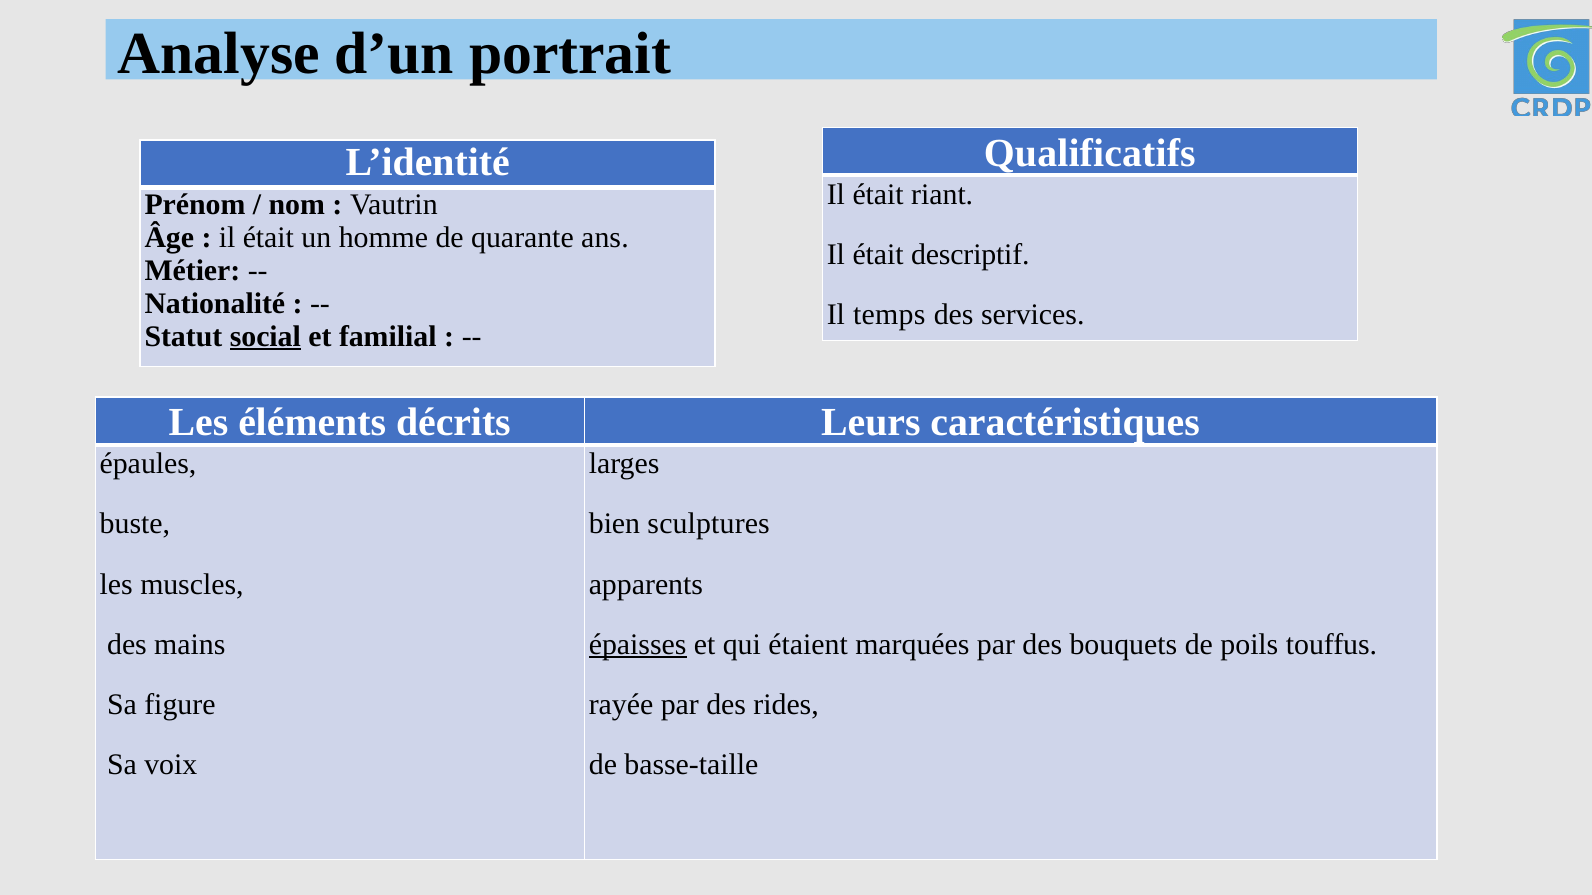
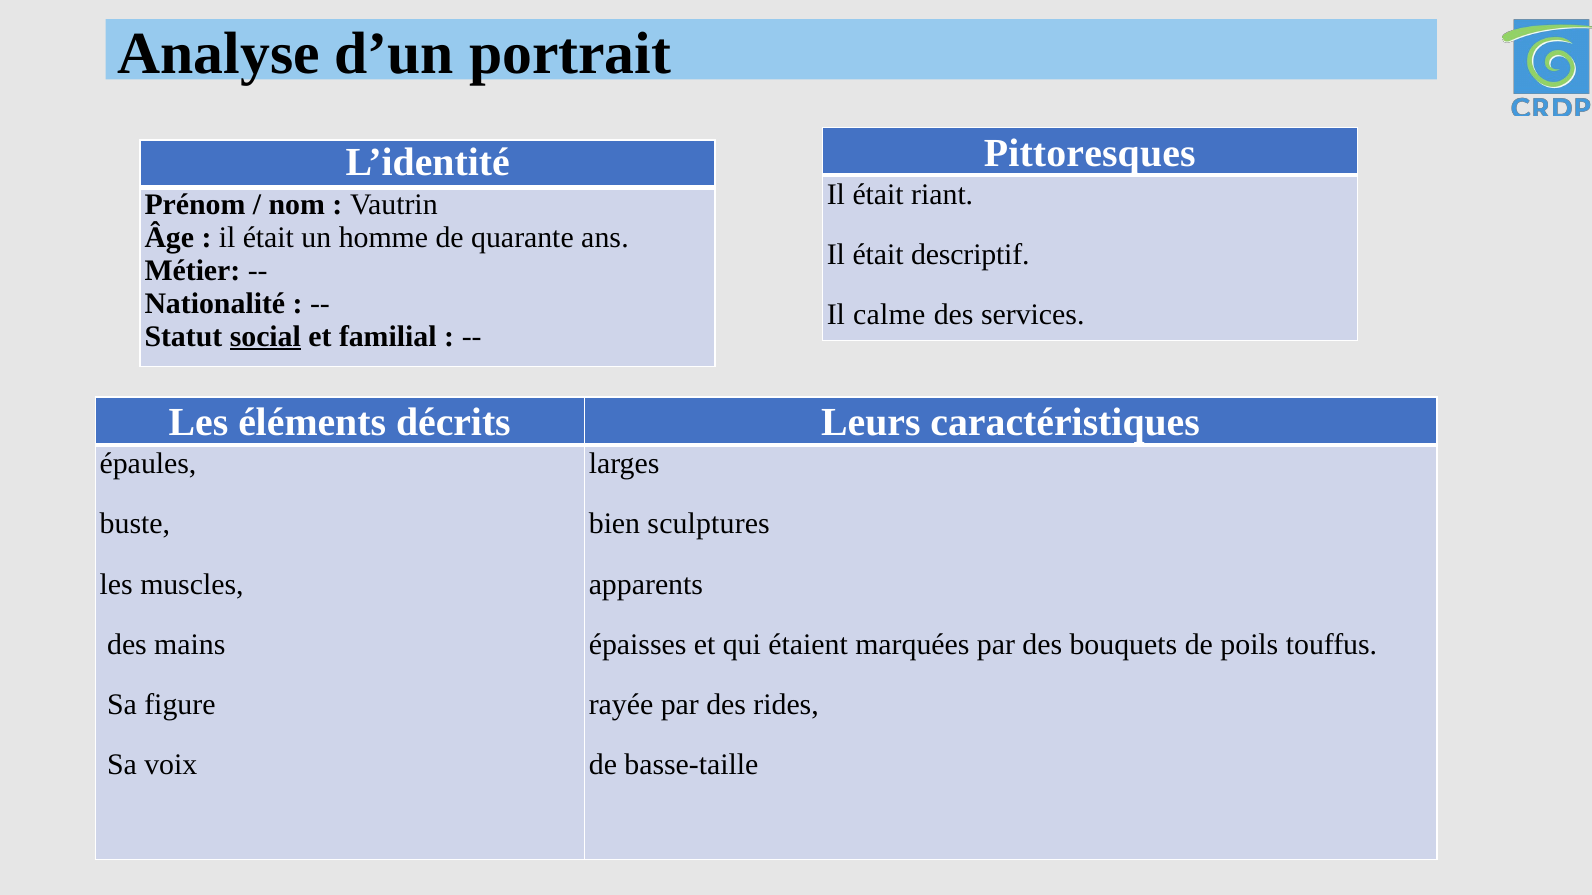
Qualificatifs: Qualificatifs -> Pittoresques
temps: temps -> calme
épaisses underline: present -> none
